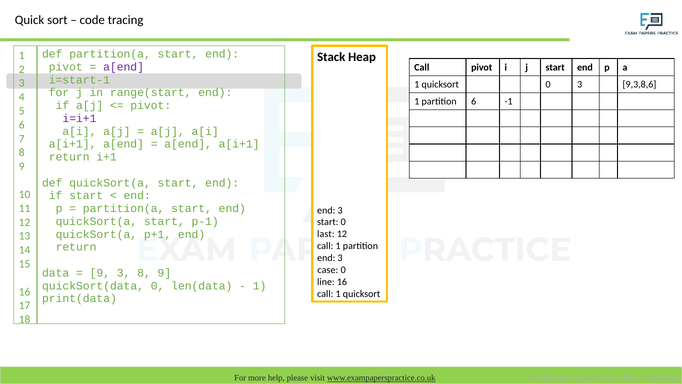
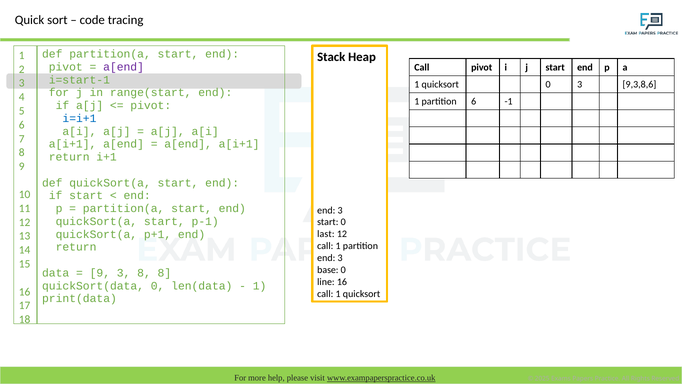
i=i+1 colour: purple -> blue
case: case -> base
3 8 9: 9 -> 8
